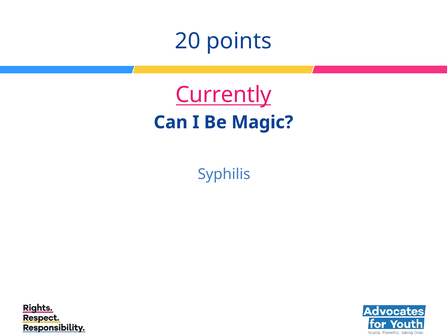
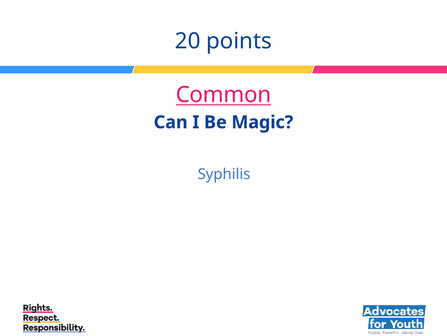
Currently: Currently -> Common
